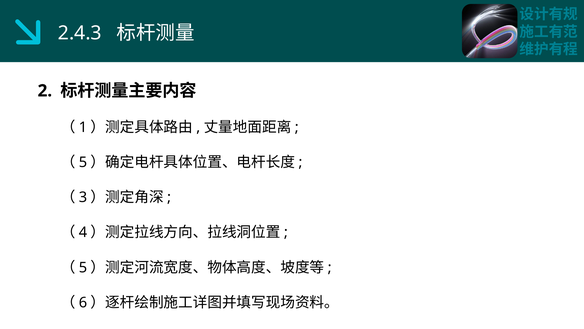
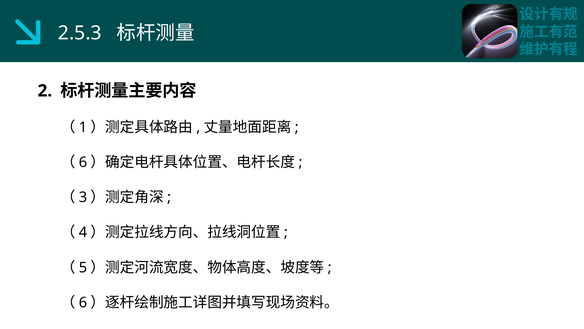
2.4.3: 2.4.3 -> 2.5.3
5 at (83, 162): 5 -> 6
